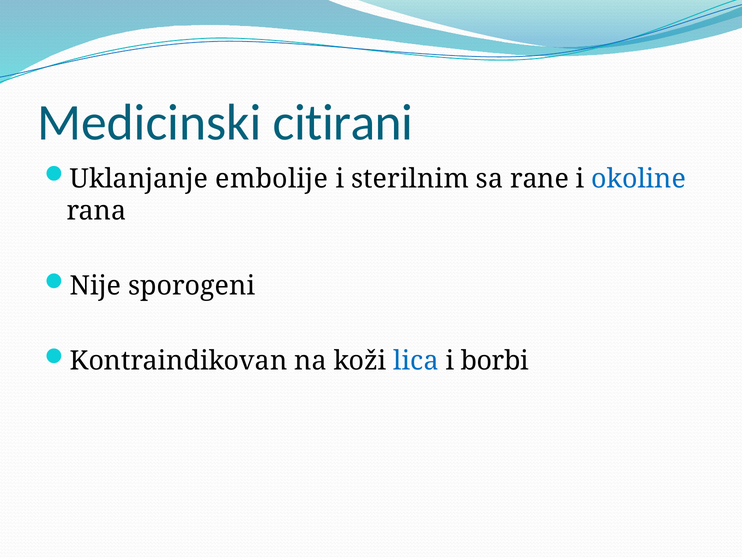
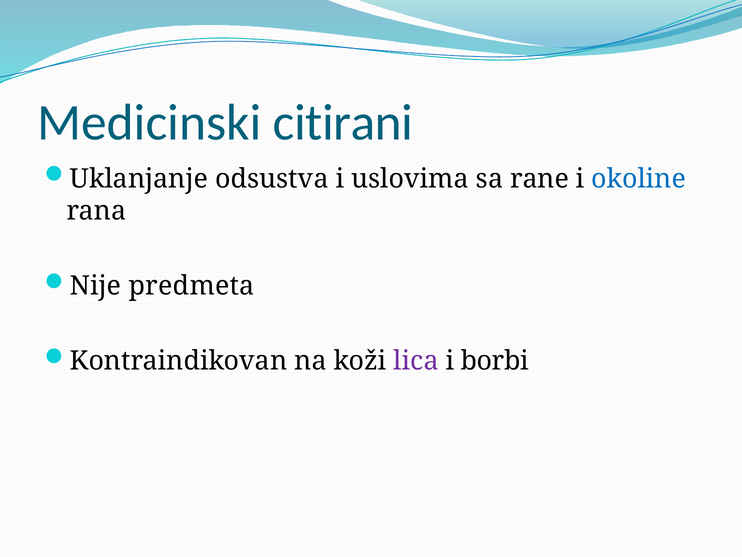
embolije: embolije -> odsustva
sterilnim: sterilnim -> uslovima
sporogeni: sporogeni -> predmeta
lica colour: blue -> purple
